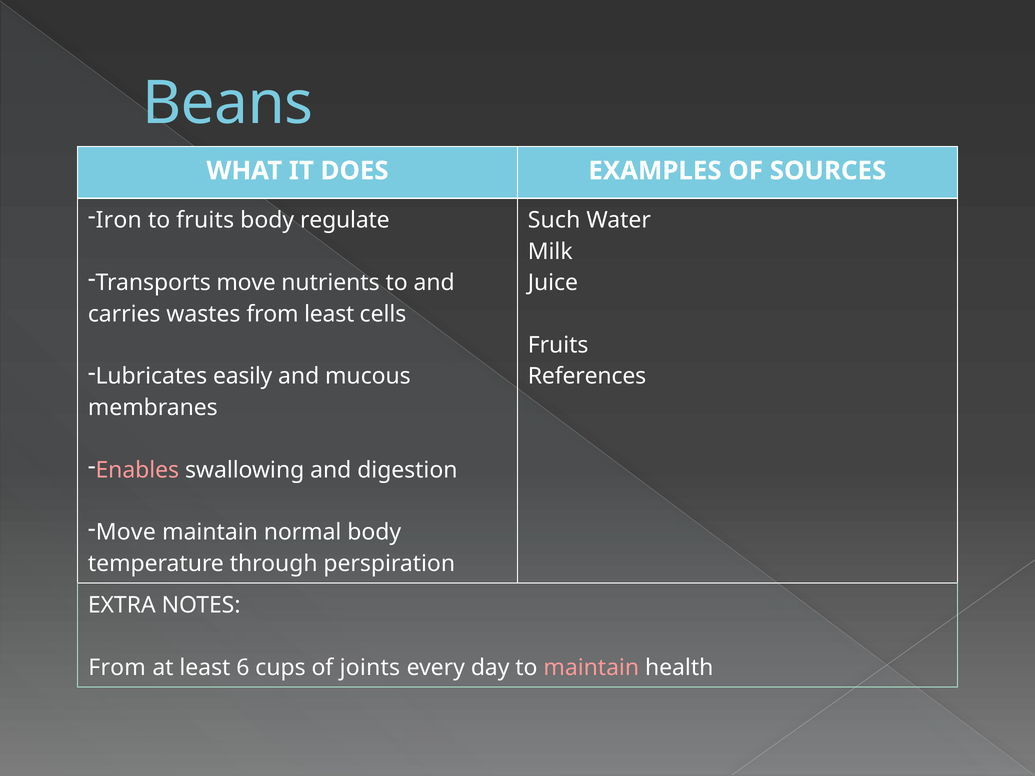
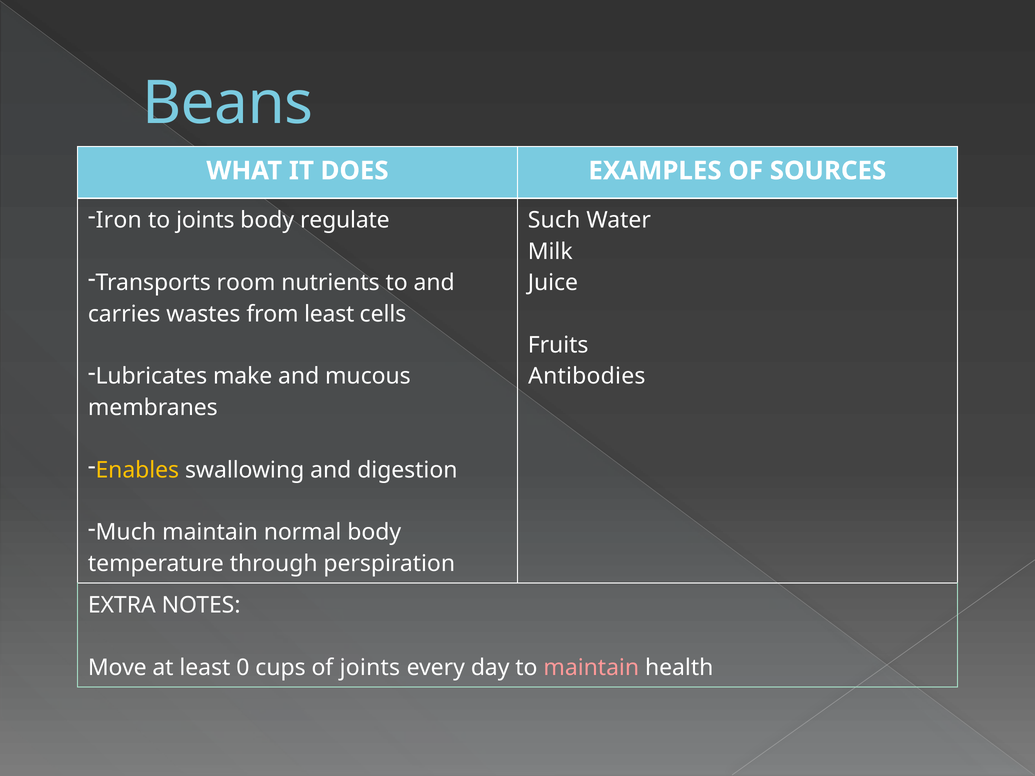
to fruits: fruits -> joints
Transports move: move -> room
easily: easily -> make
References: References -> Antibodies
Enables colour: pink -> yellow
Move at (126, 533): Move -> Much
From at (117, 668): From -> Move
6: 6 -> 0
